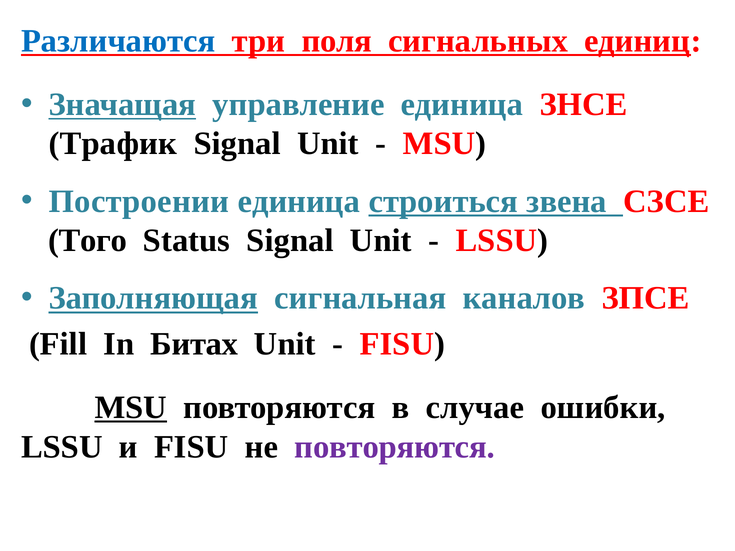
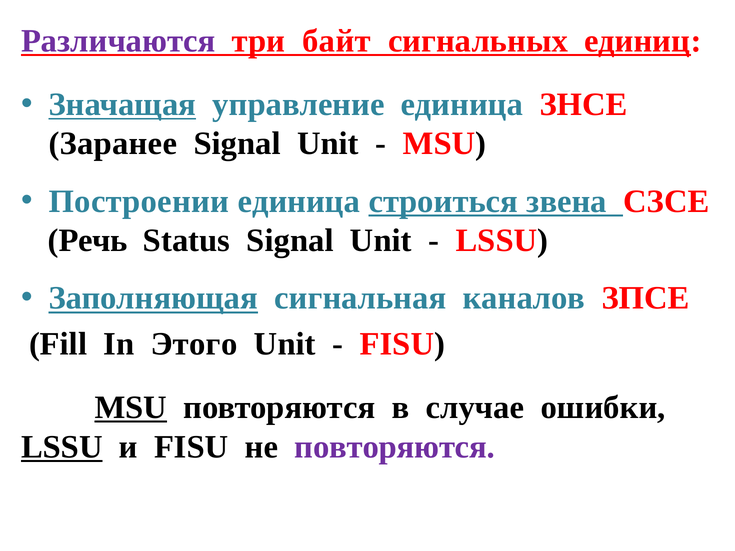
Различаются colour: blue -> purple
поля: поля -> байт
Трафик: Трафик -> Заранее
Того: Того -> Речь
Битах: Битах -> Этого
LSSU at (62, 447) underline: none -> present
